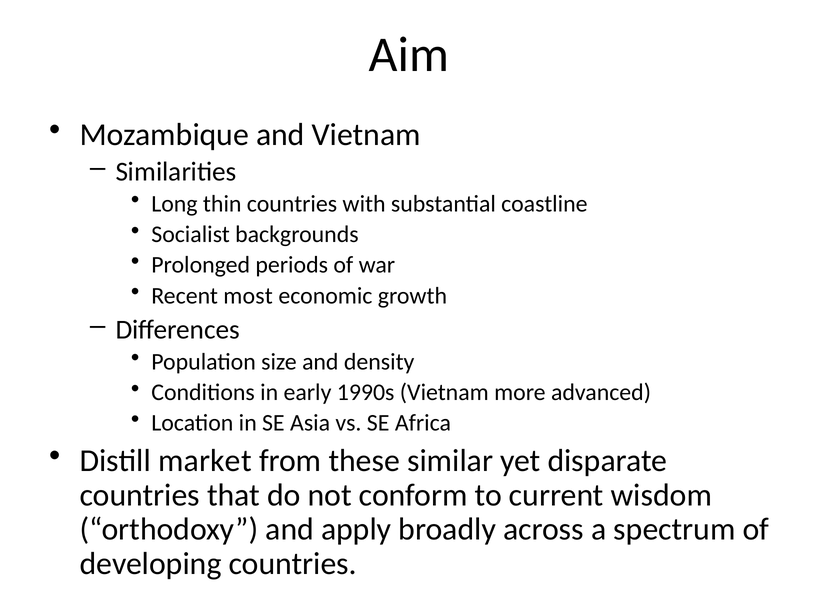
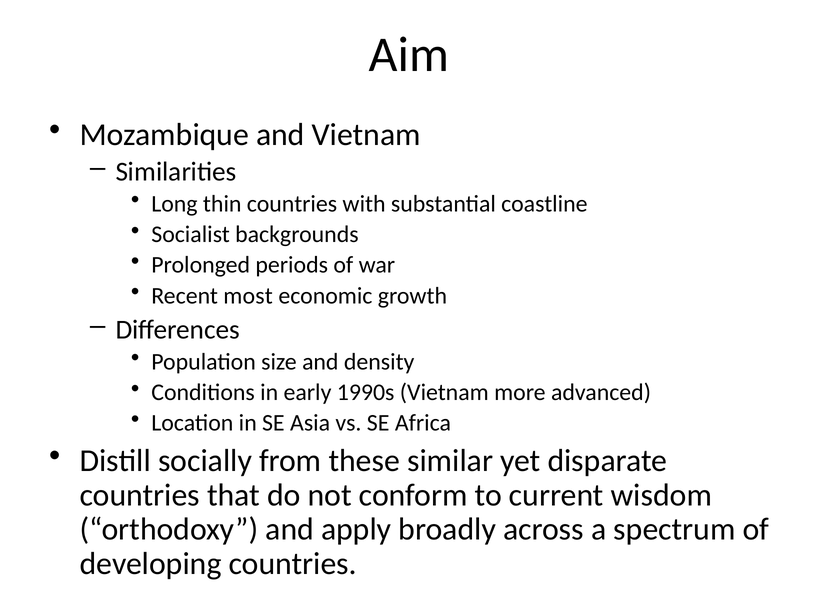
market: market -> socially
